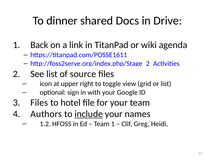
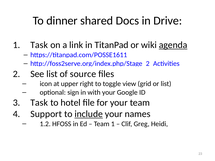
1 Back: Back -> Task
agenda underline: none -> present
Files at (39, 103): Files -> Task
Authors: Authors -> Support
